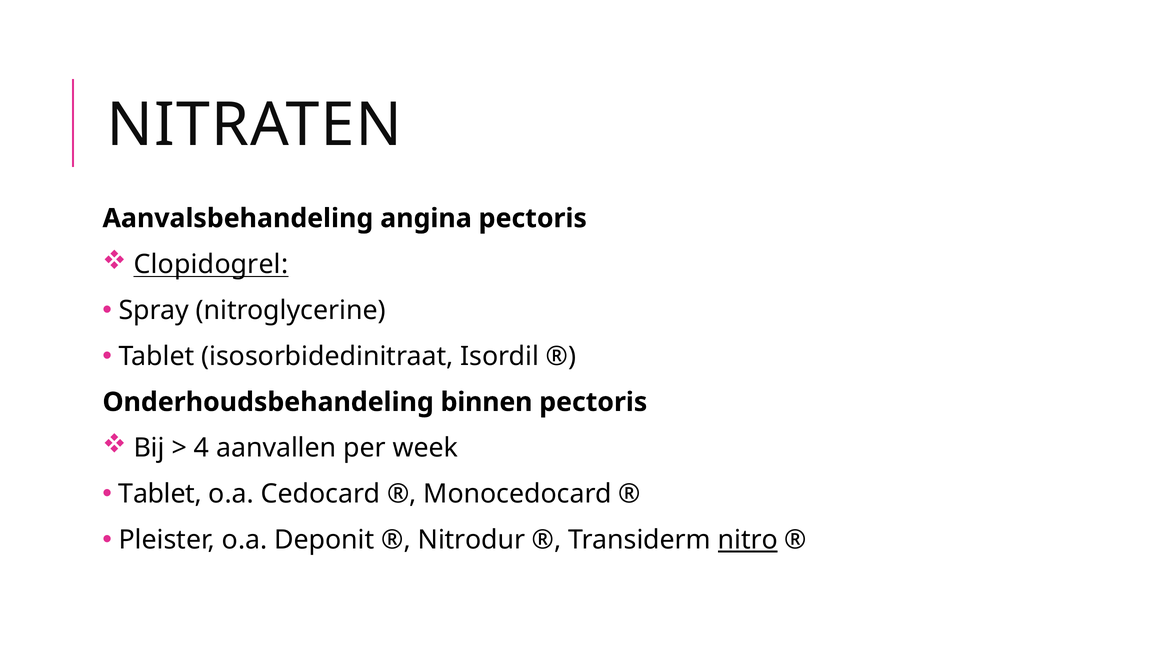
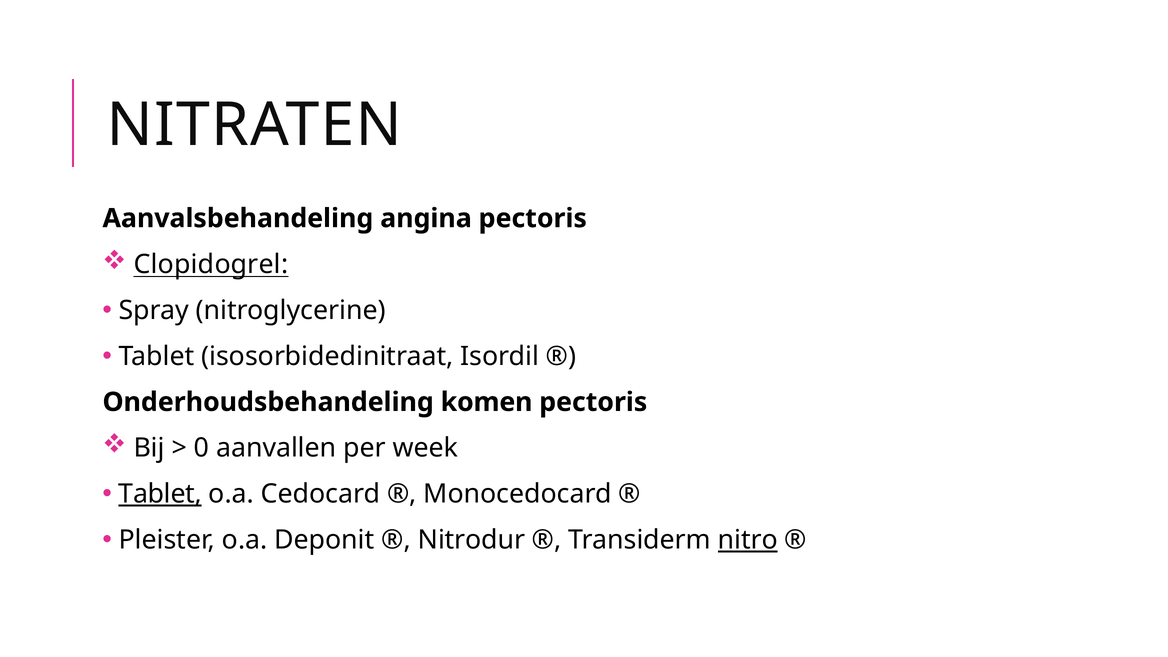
binnen: binnen -> komen
4: 4 -> 0
Tablet at (160, 494) underline: none -> present
